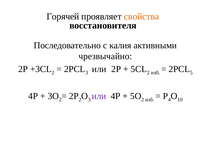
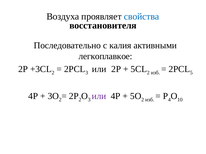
Горячей: Горячей -> Воздуха
свойства colour: orange -> blue
чрезвычайно: чрезвычайно -> легкоплавкое
